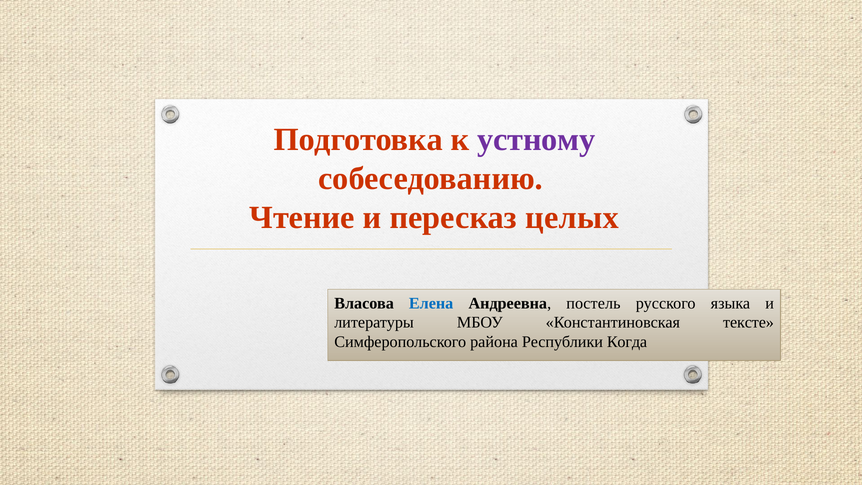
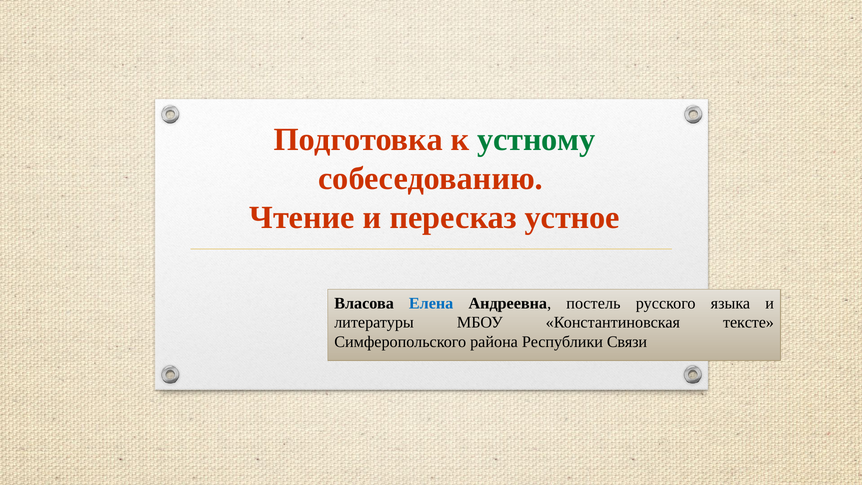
устному colour: purple -> green
целых: целых -> устное
Когда: Когда -> Связи
